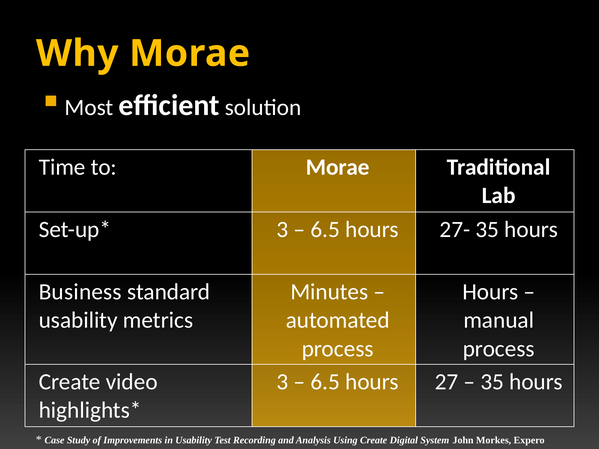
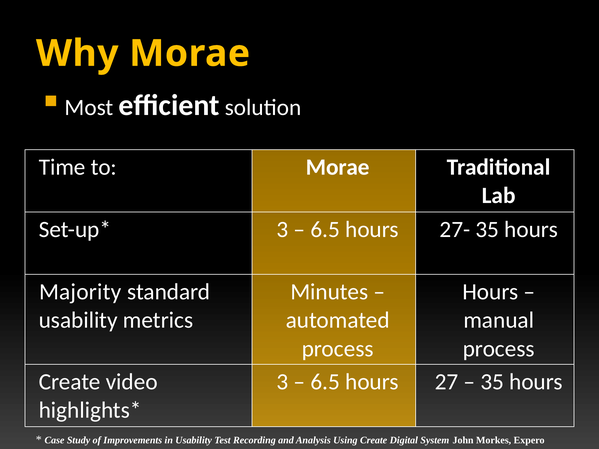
Business: Business -> Majority
